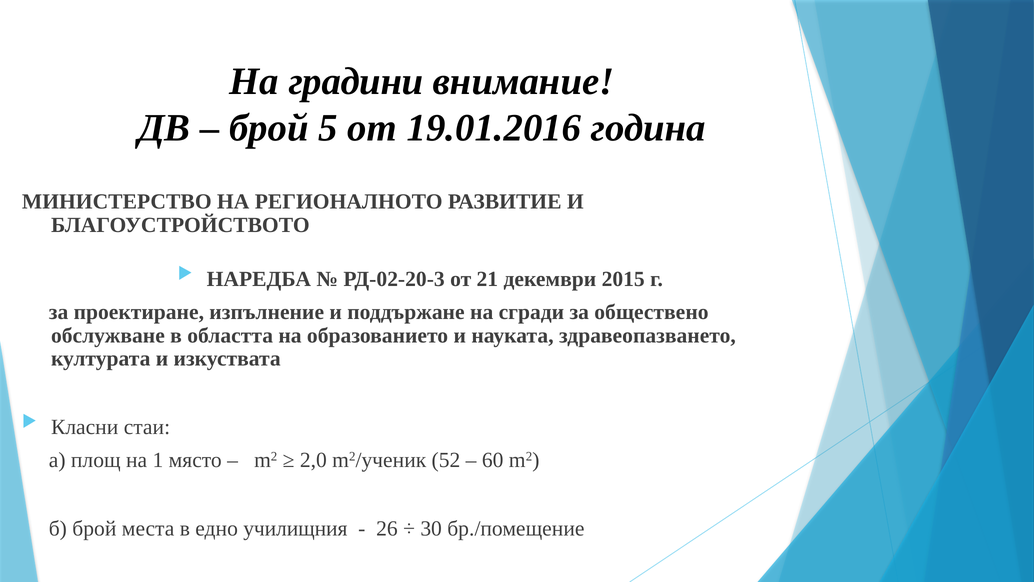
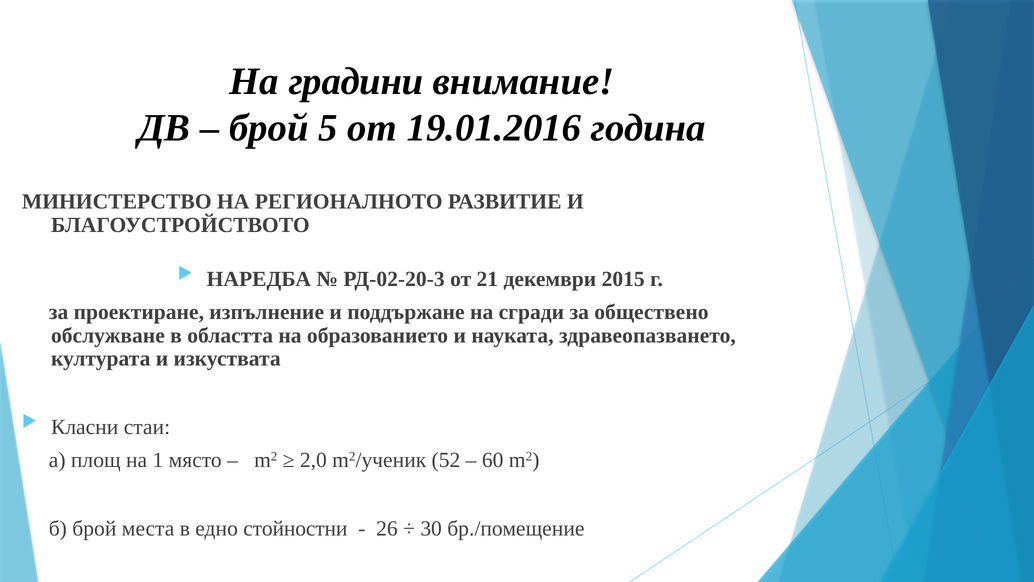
училищния: училищния -> стойностни
